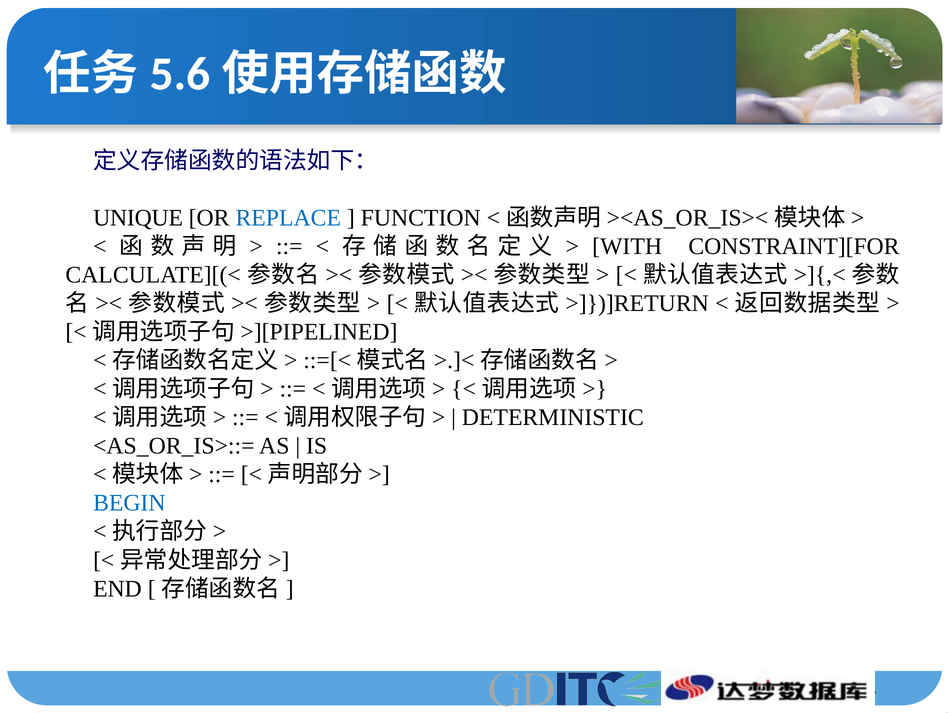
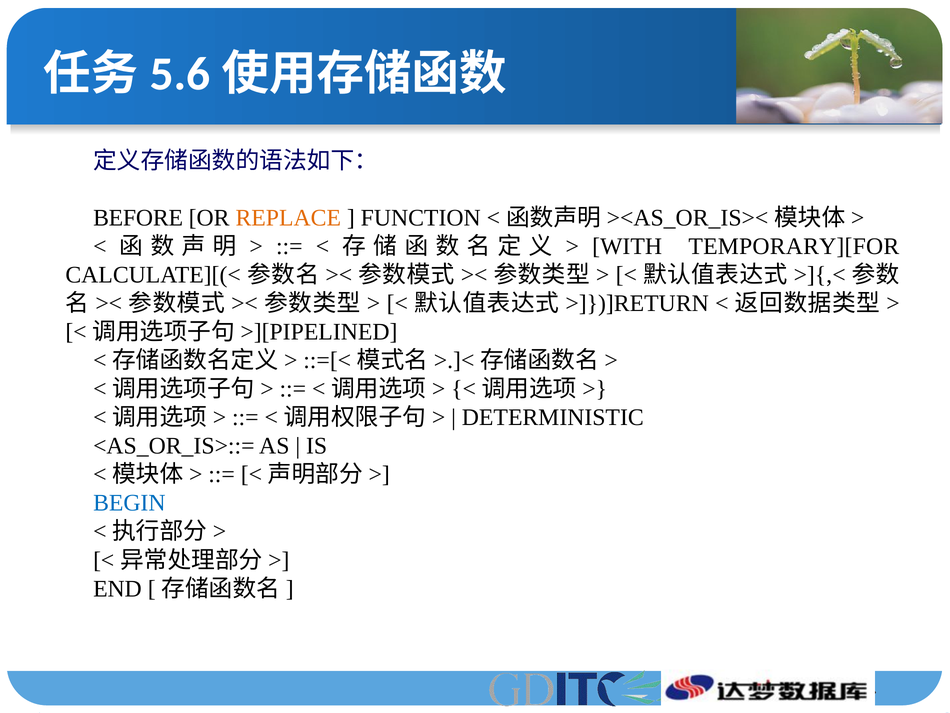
UNIQUE: UNIQUE -> BEFORE
REPLACE colour: blue -> orange
CONSTRAINT][FOR: CONSTRAINT][FOR -> TEMPORARY][FOR
